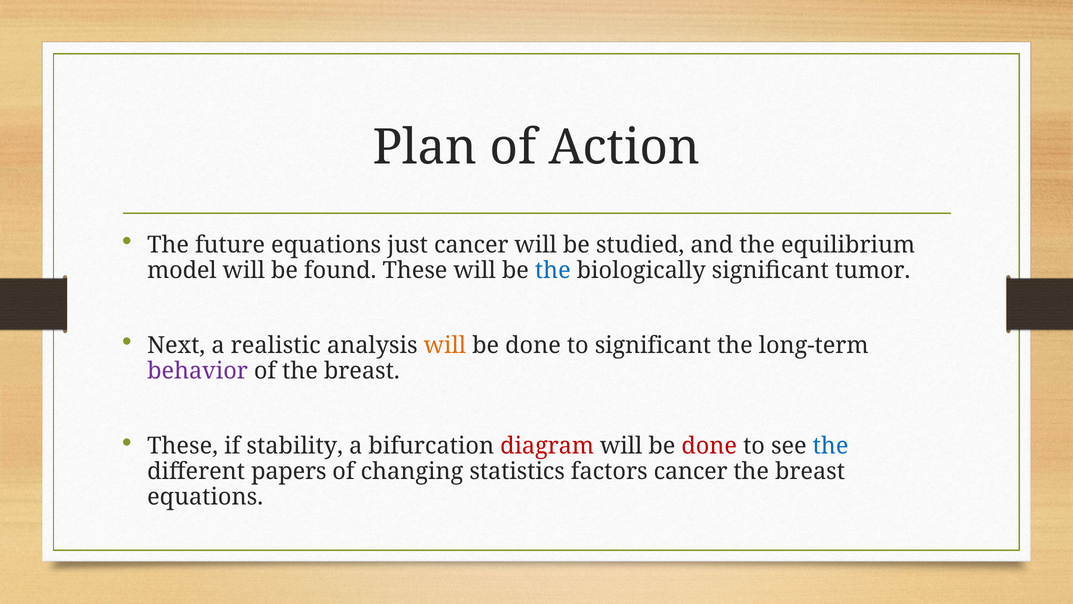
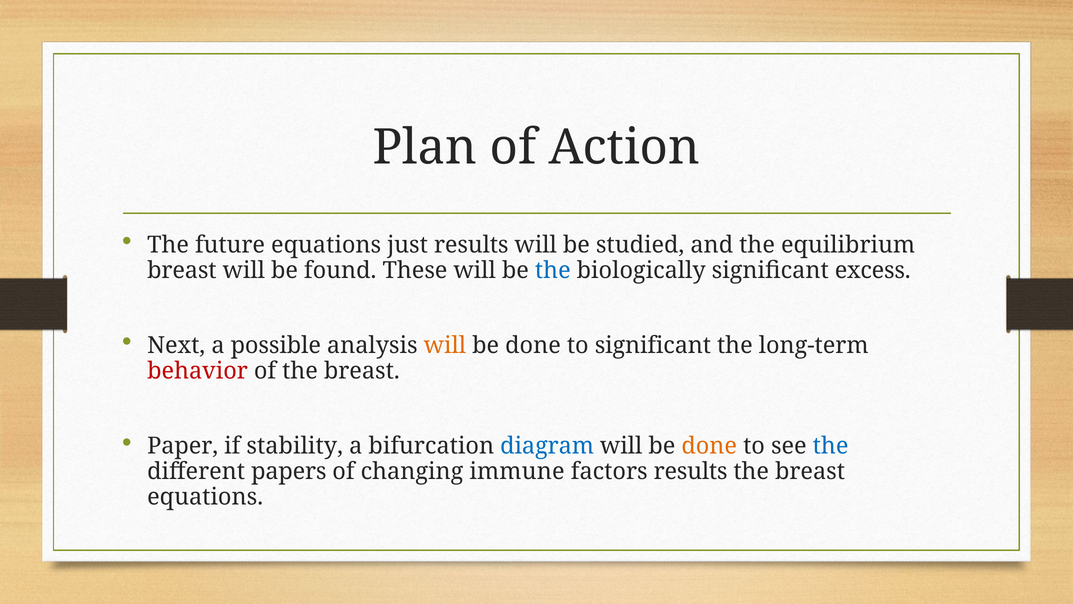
just cancer: cancer -> results
model at (182, 270): model -> breast
tumor: tumor -> excess
realistic: realistic -> possible
behavior colour: purple -> red
These at (183, 446): These -> Paper
diagram colour: red -> blue
done at (709, 446) colour: red -> orange
statistics: statistics -> immune
factors cancer: cancer -> results
